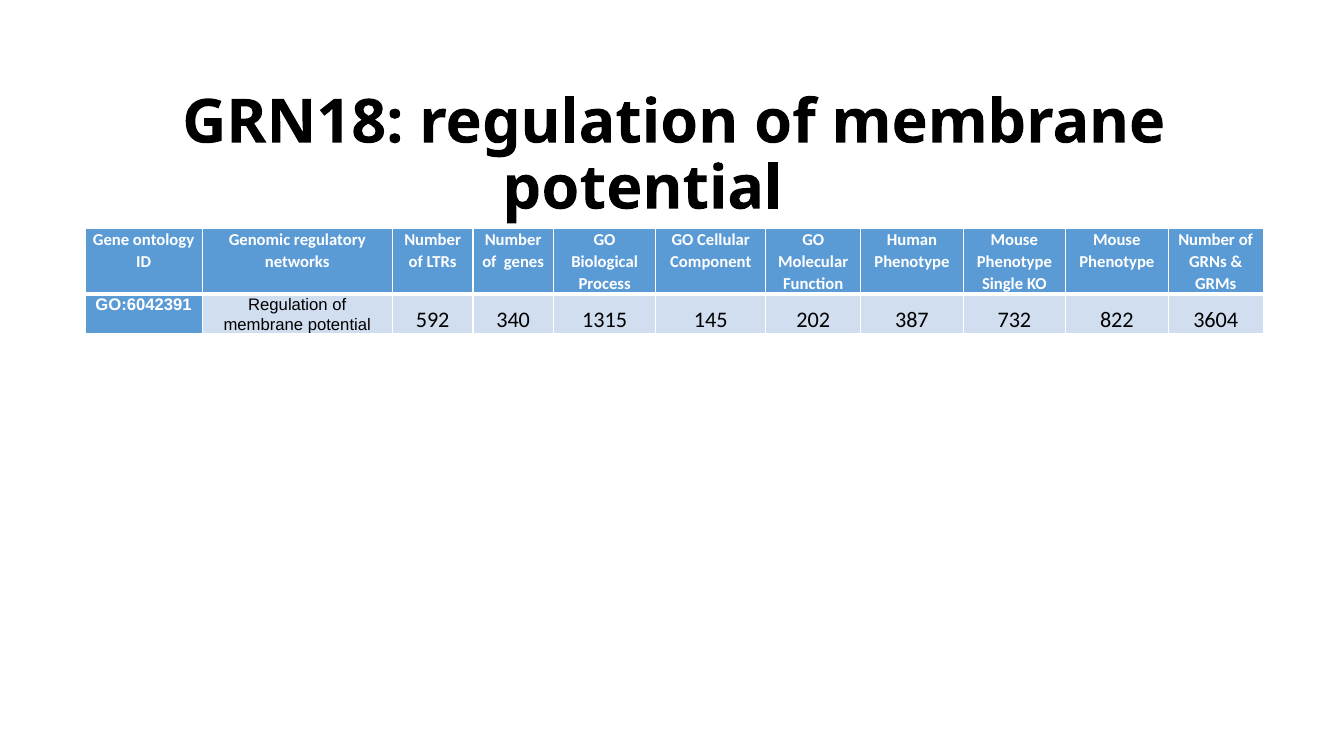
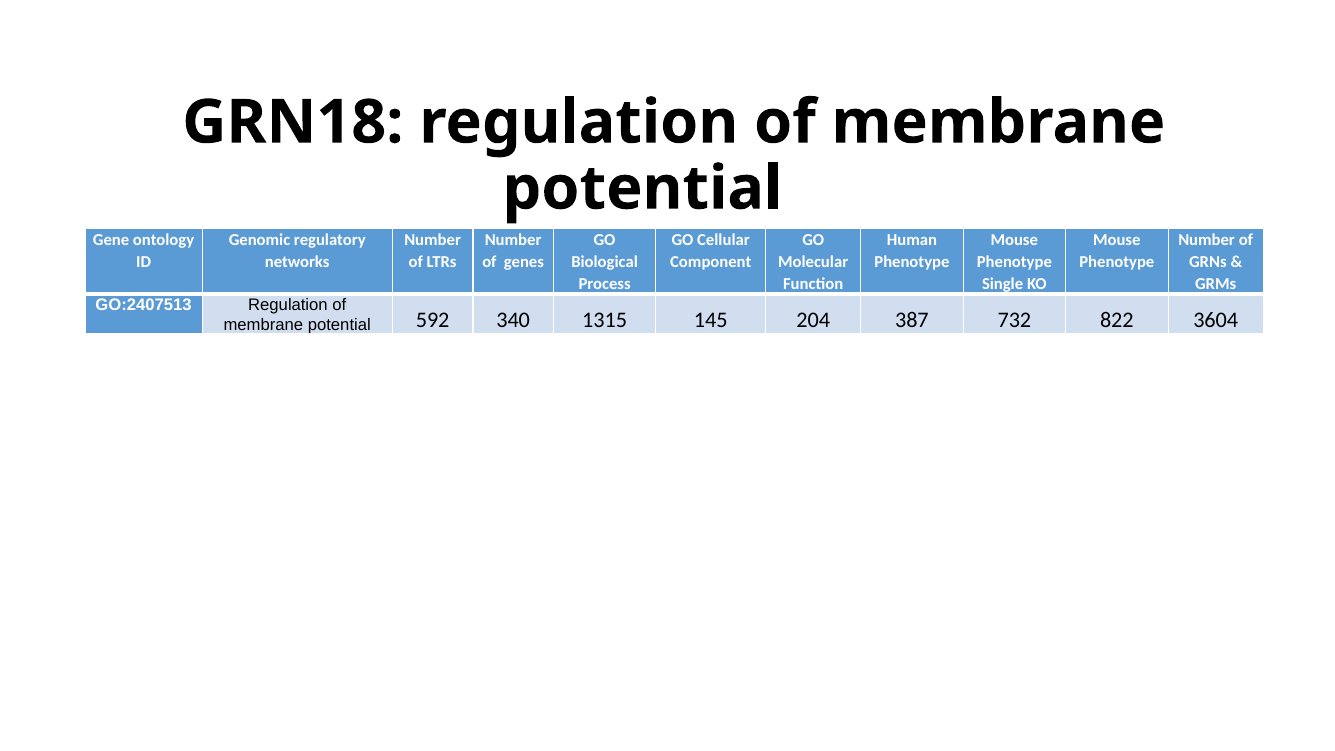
GO:6042391: GO:6042391 -> GO:2407513
202: 202 -> 204
